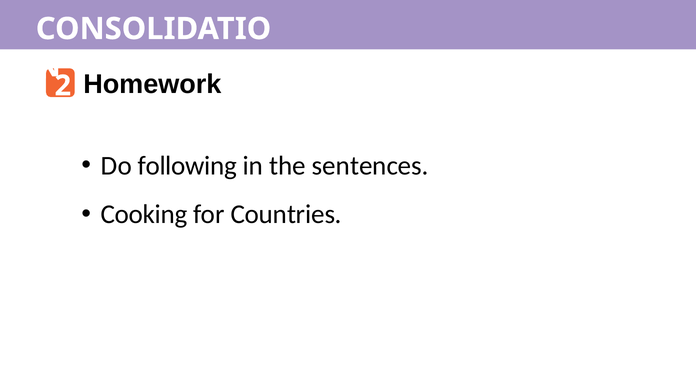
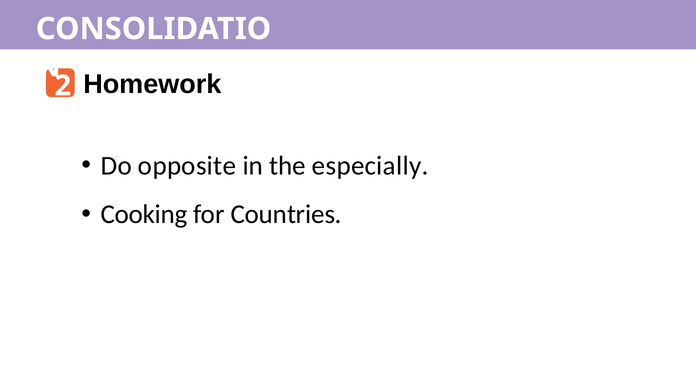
following: following -> opposite
sentences: sentences -> especially
